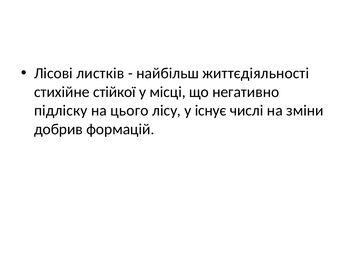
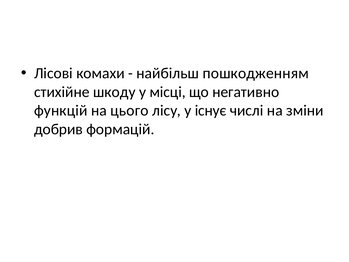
листків: листків -> комахи
життєдіяльності: життєдіяльності -> пошкодженням
стійкої: стійкої -> шкоду
підліску: підліску -> функцій
